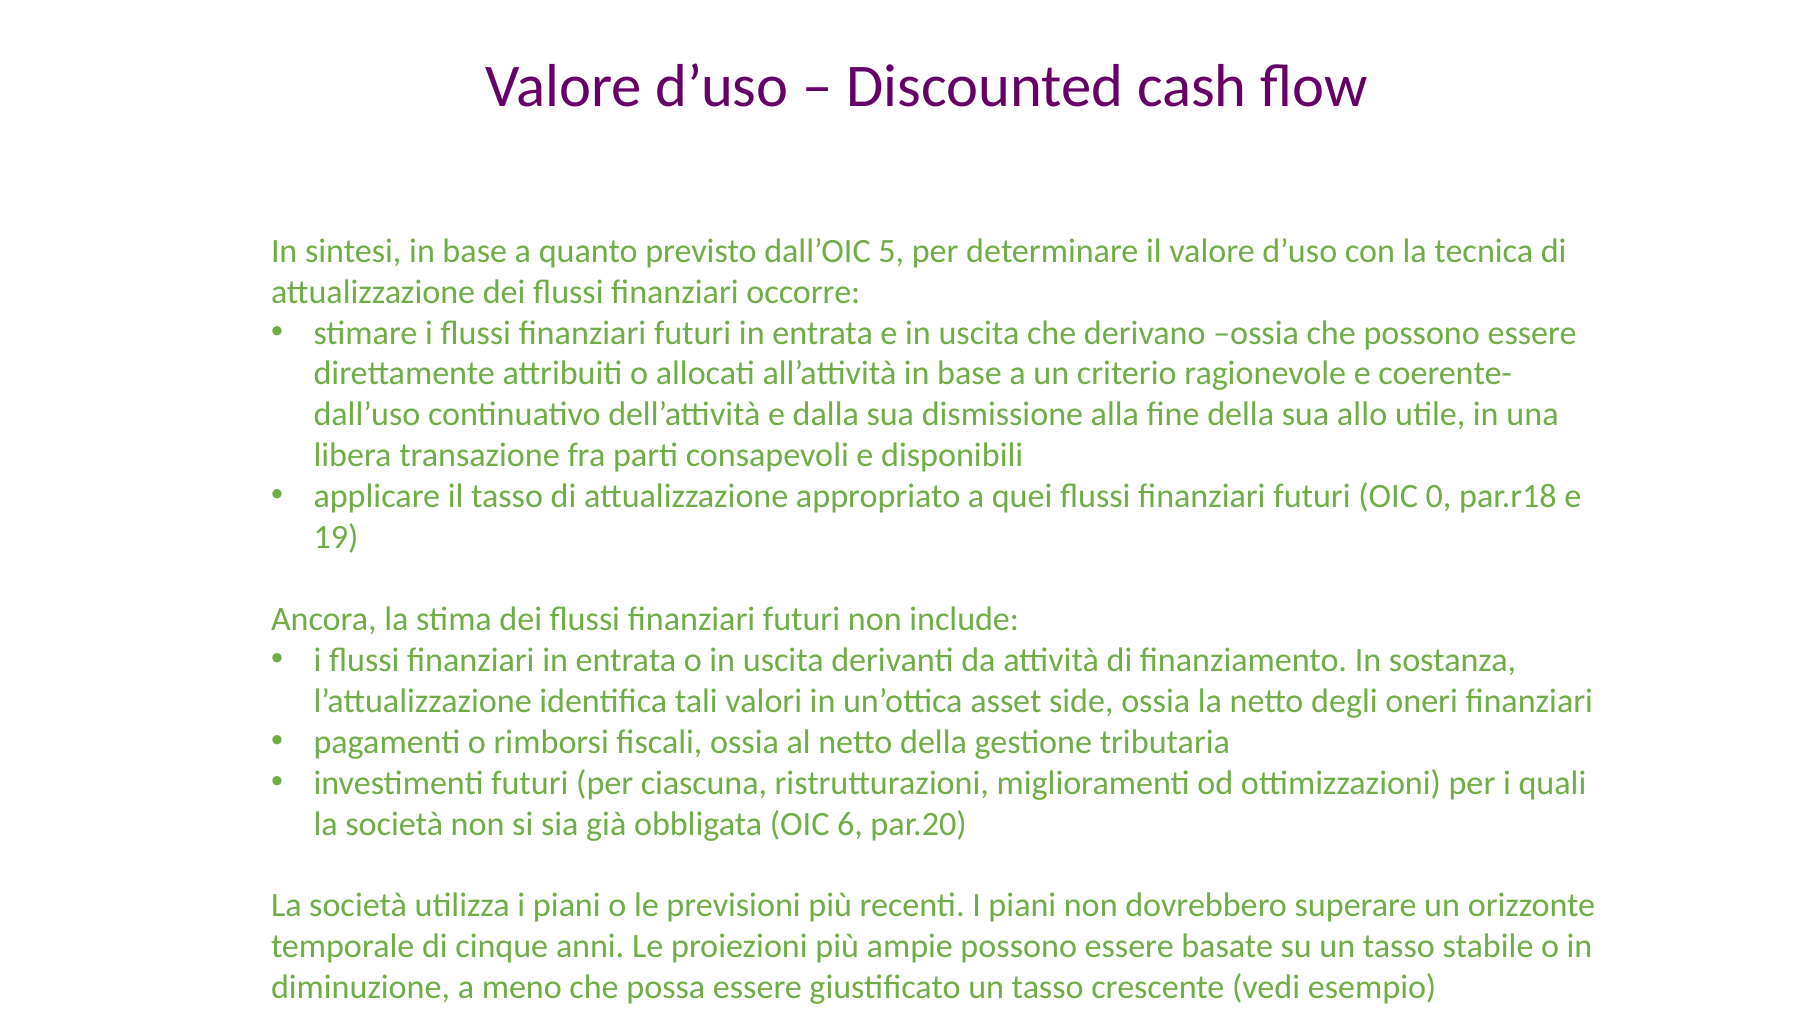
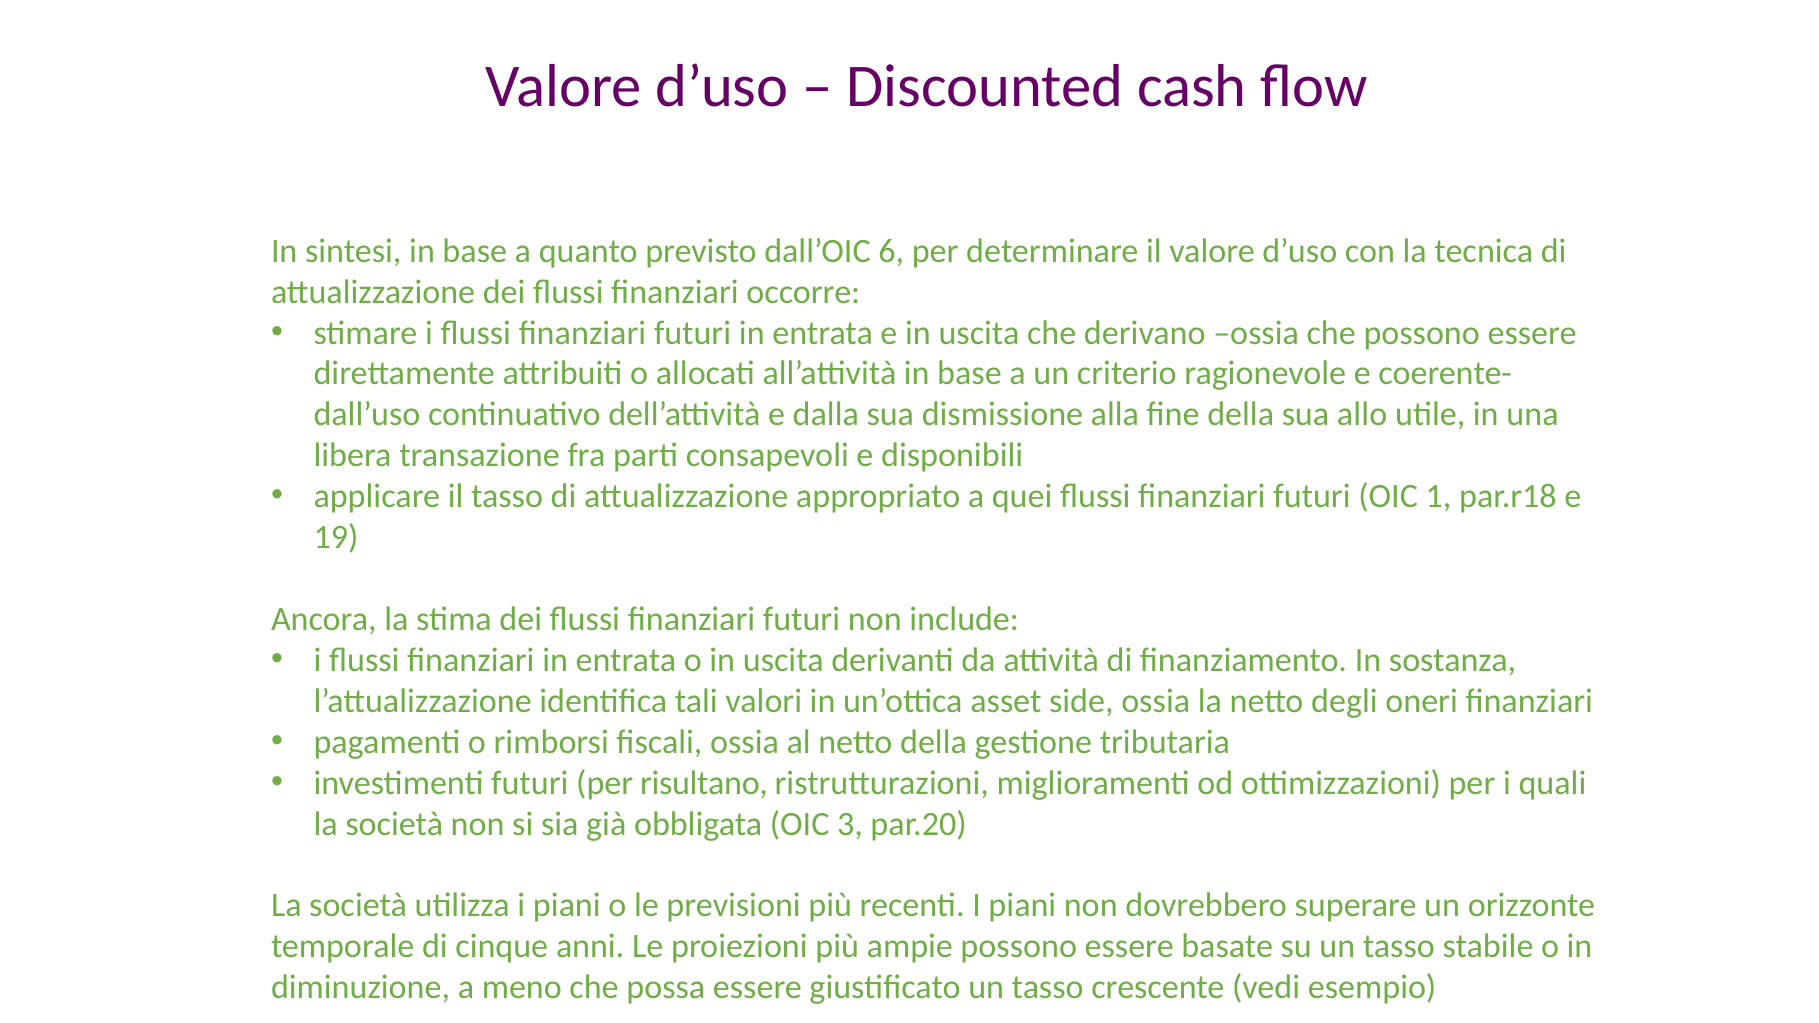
5: 5 -> 6
0: 0 -> 1
ciascuna: ciascuna -> risultano
6: 6 -> 3
